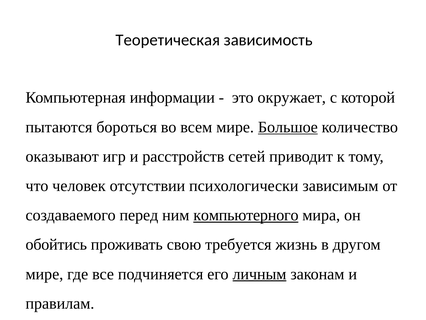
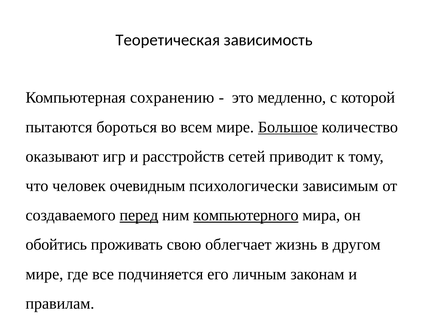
информации: информации -> сохранению
окружает: окружает -> медленно
отсутствии: отсутствии -> очевидным
перед underline: none -> present
требуется: требуется -> облегчает
личным underline: present -> none
